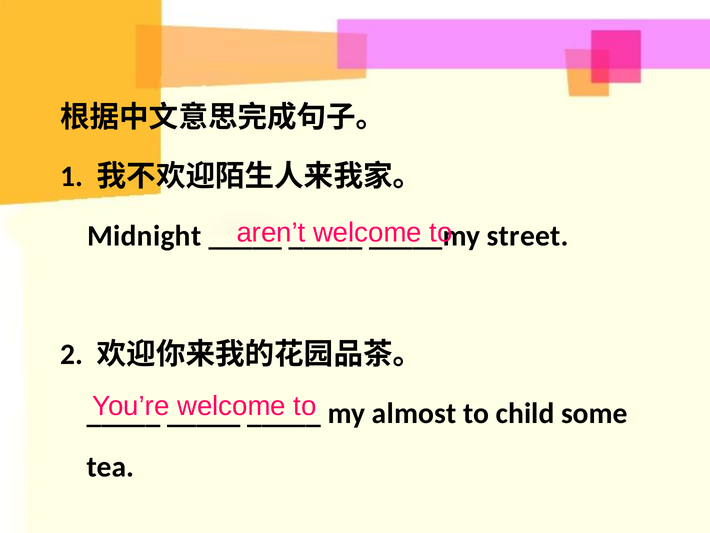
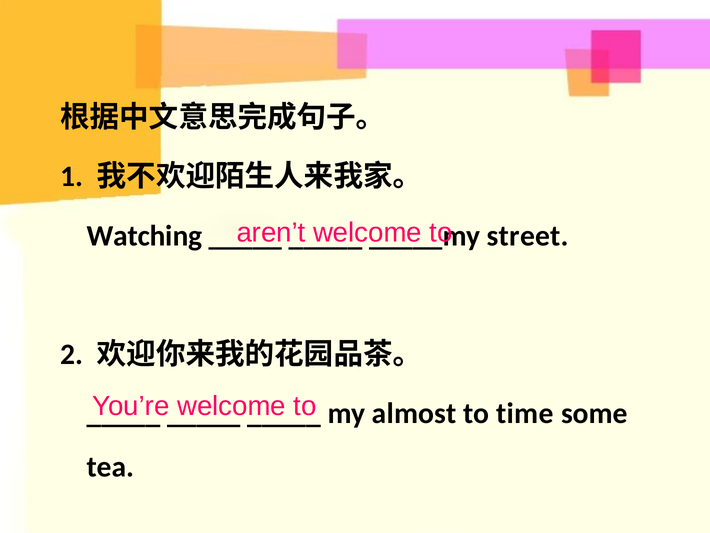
Midnight: Midnight -> Watching
child: child -> time
